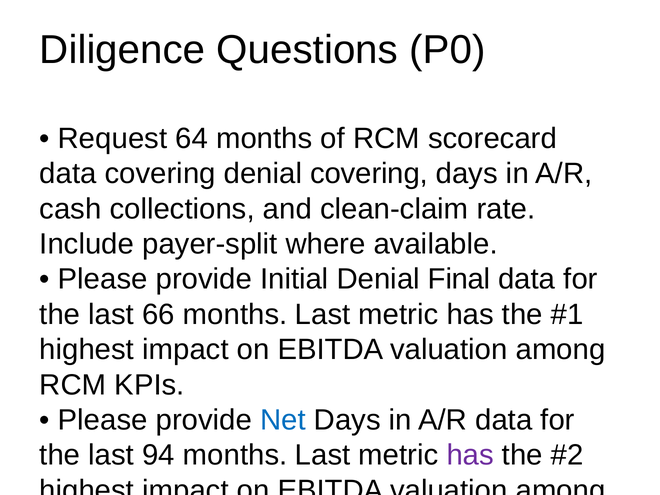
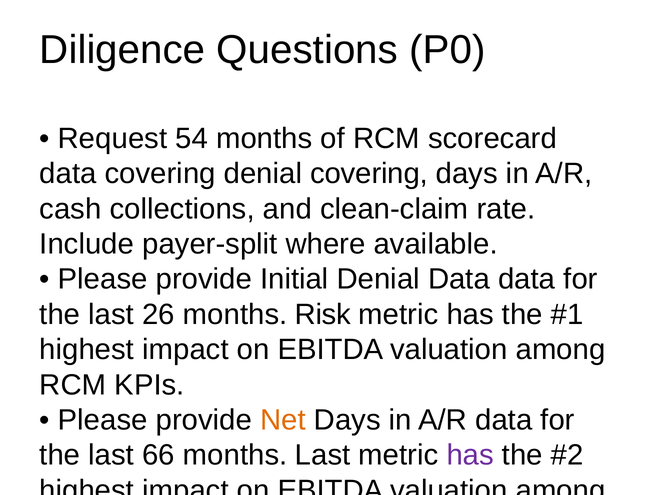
64: 64 -> 54
Denial Final: Final -> Data
66: 66 -> 26
Last at (323, 314): Last -> Risk
Net at (283, 420) colour: blue -> orange
94: 94 -> 66
